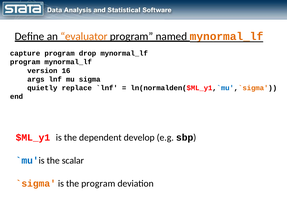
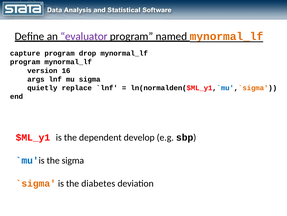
evaluator colour: orange -> purple
the scalar: scalar -> sigma
the program: program -> diabetes
